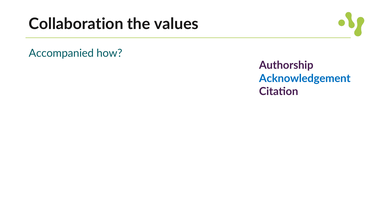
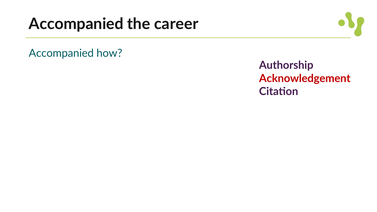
Collaboration at (76, 24): Collaboration -> Accompanied
values: values -> career
Acknowledgement colour: blue -> red
